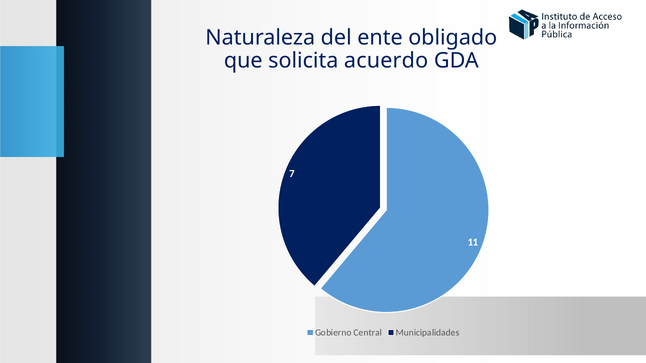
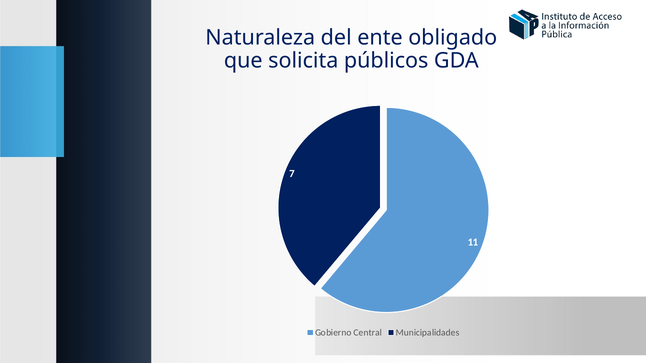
acuerdo: acuerdo -> públicos
